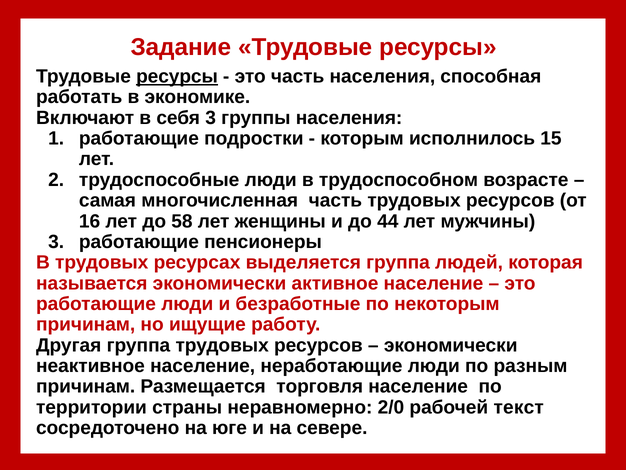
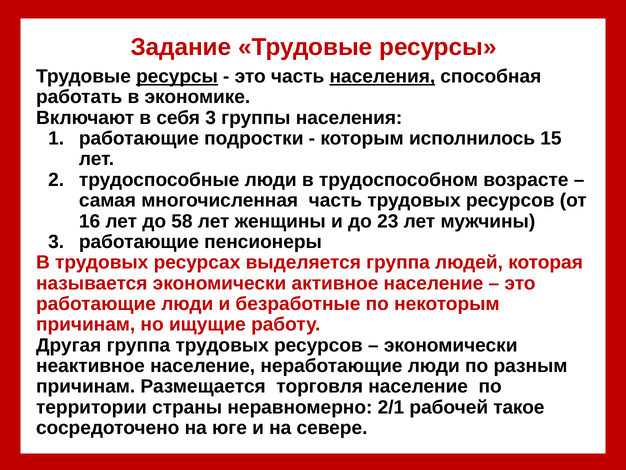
населения at (382, 76) underline: none -> present
44: 44 -> 23
2/0: 2/0 -> 2/1
текст: текст -> такое
